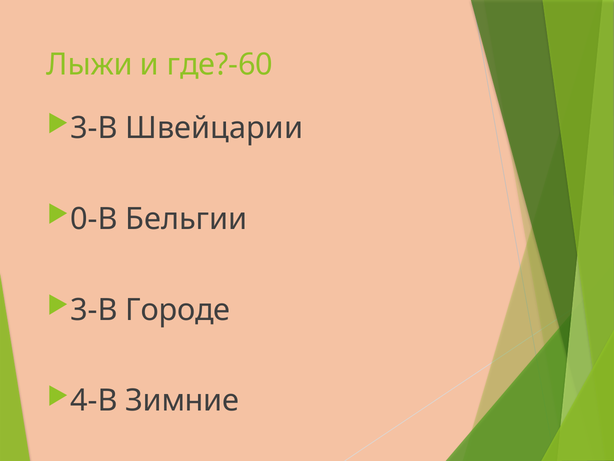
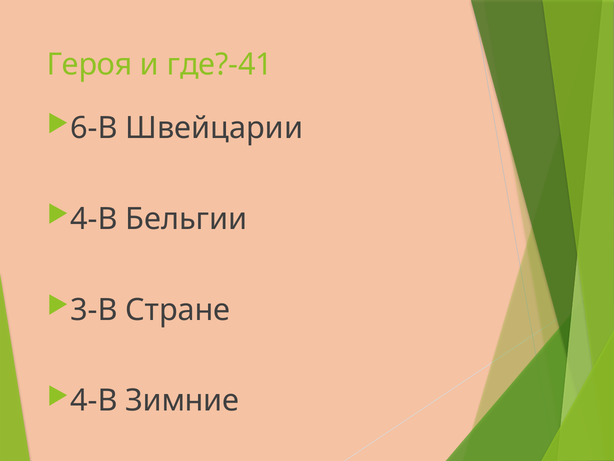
Лыжи: Лыжи -> Героя
где?-60: где?-60 -> где?-41
3-В at (94, 128): 3-В -> 6-В
0-В at (94, 219): 0-В -> 4-В
Городе: Городе -> Стране
